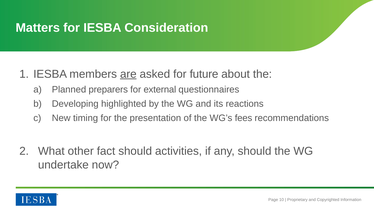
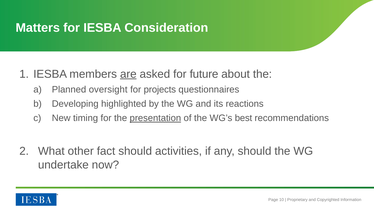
preparers: preparers -> oversight
external: external -> projects
presentation underline: none -> present
fees: fees -> best
